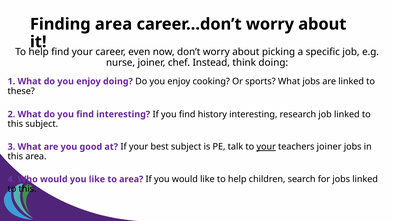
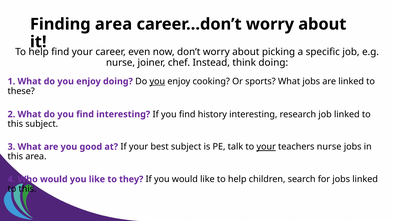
you at (157, 81) underline: none -> present
teachers joiner: joiner -> nurse
to area: area -> they
